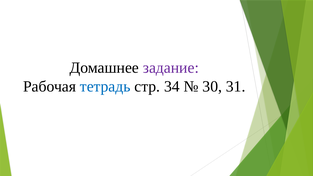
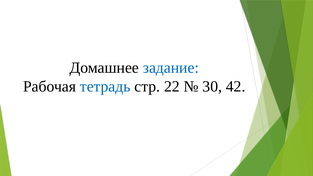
задание colour: purple -> blue
34: 34 -> 22
31: 31 -> 42
